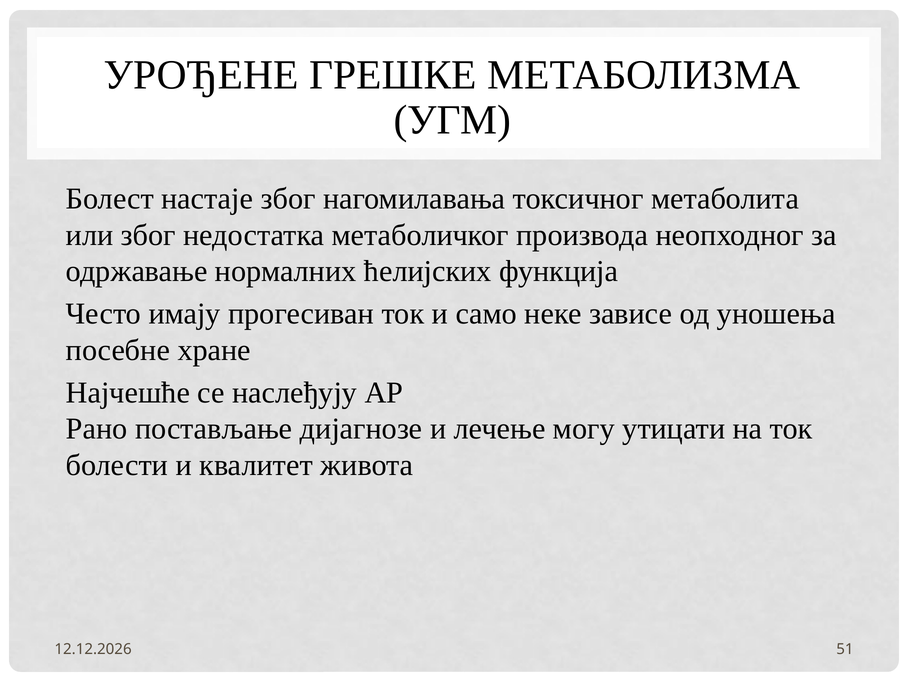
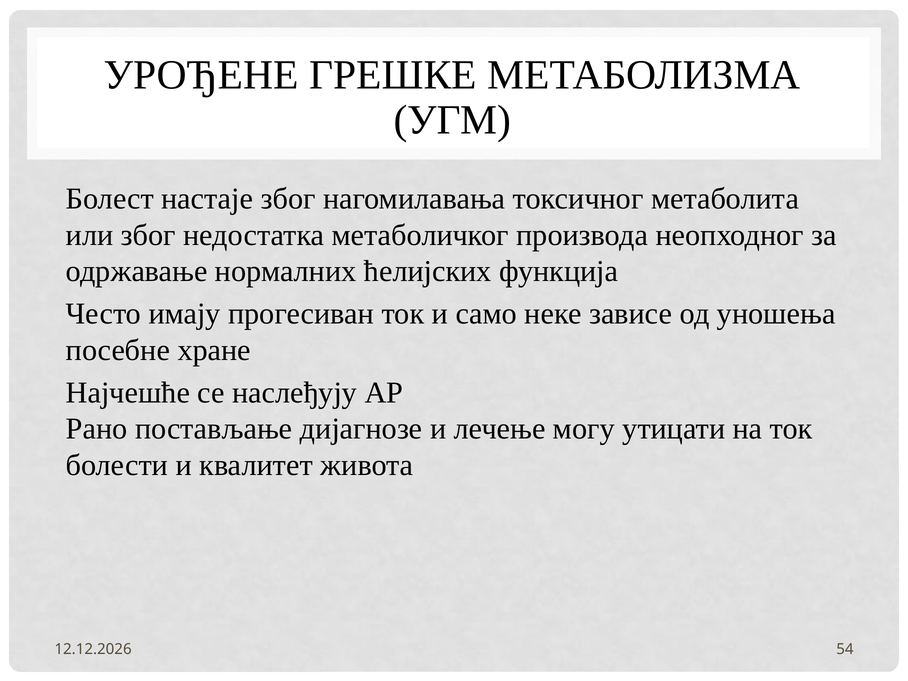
51: 51 -> 54
